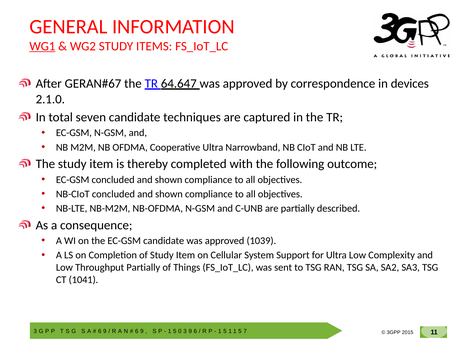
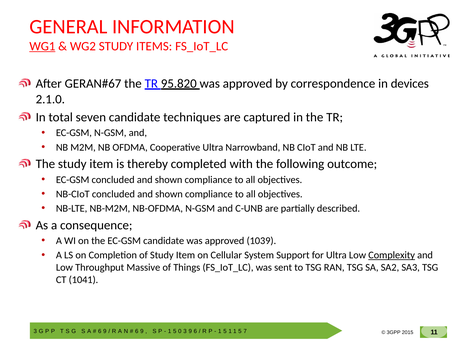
64.647: 64.647 -> 95.820
Complexity underline: none -> present
Throughput Partially: Partially -> Massive
